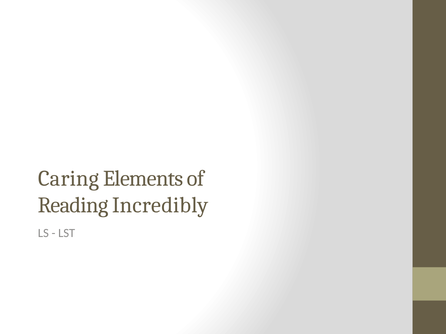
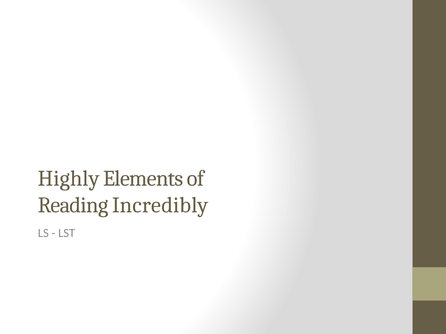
Caring: Caring -> Highly
